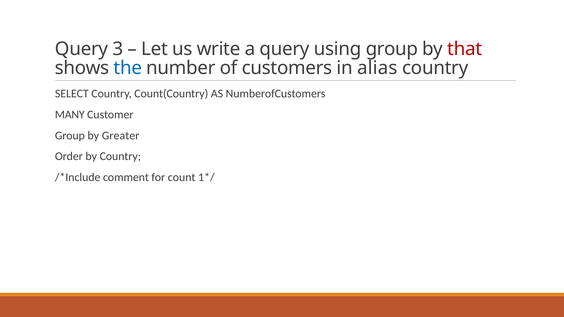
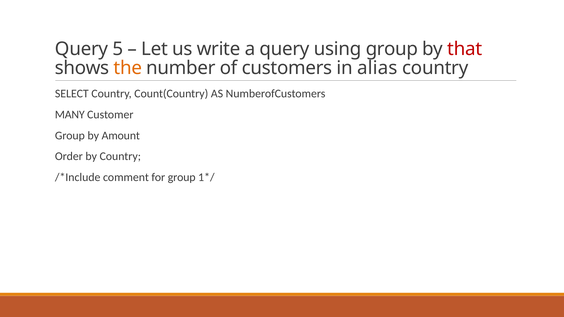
3: 3 -> 5
the colour: blue -> orange
Greater: Greater -> Amount
for count: count -> group
